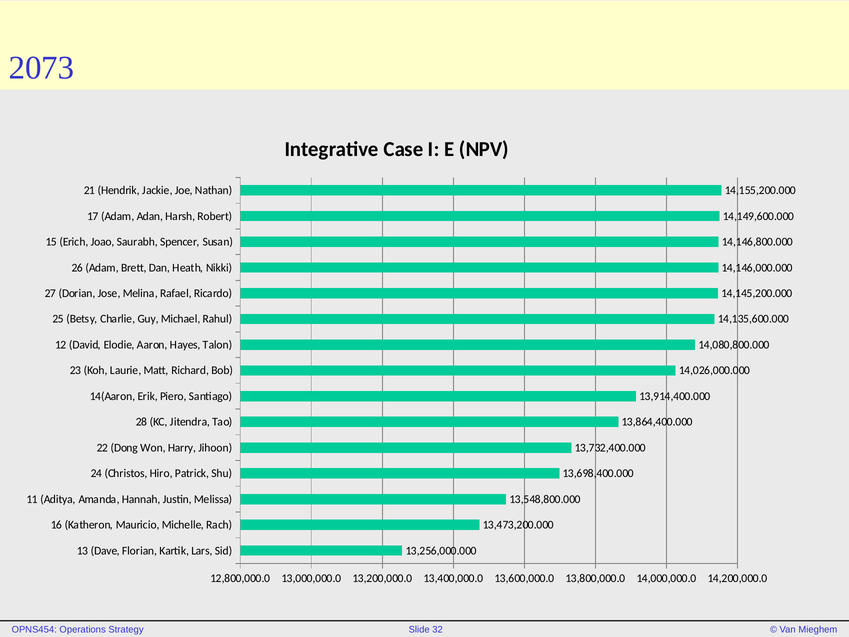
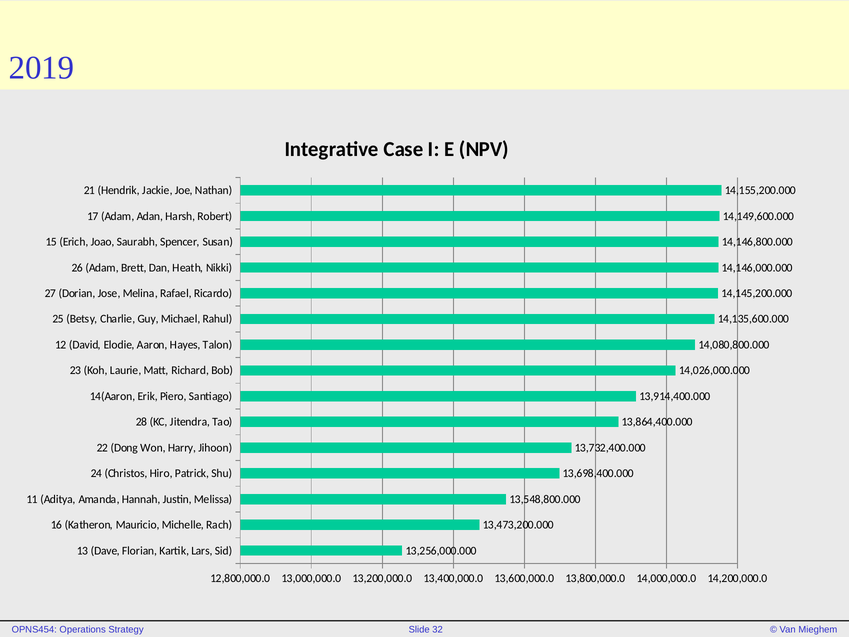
2073: 2073 -> 2019
